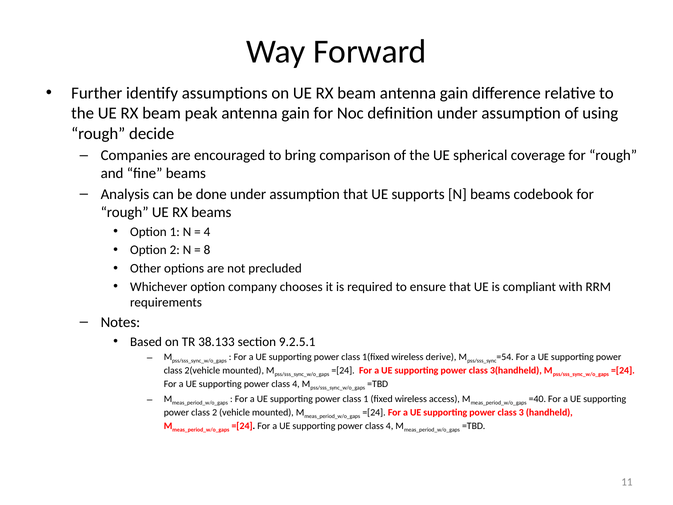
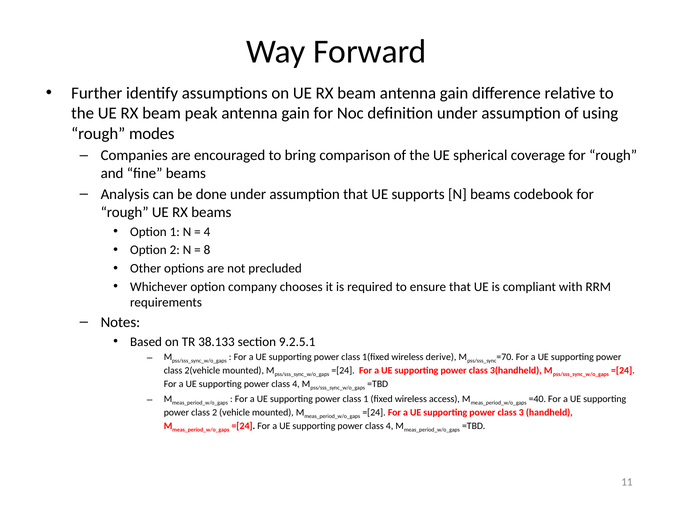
decide: decide -> modes
=54: =54 -> =70
